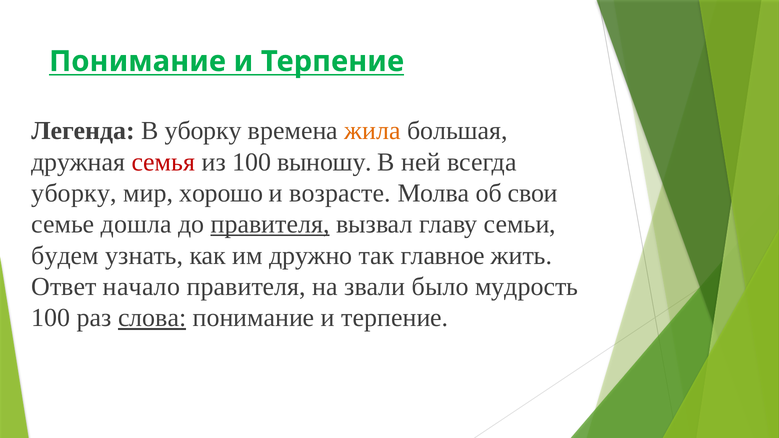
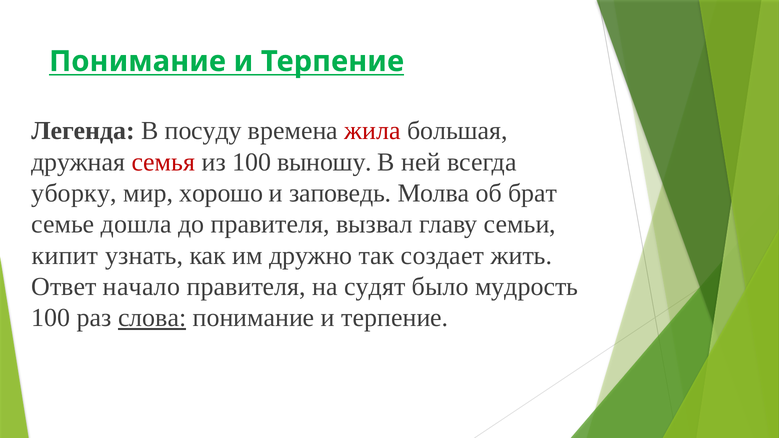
В уборку: уборку -> посуду
жила colour: orange -> red
возрасте: возрасте -> заповедь
свои: свои -> брат
правителя at (270, 224) underline: present -> none
будем: будем -> кипит
главное: главное -> создает
звали: звали -> судят
